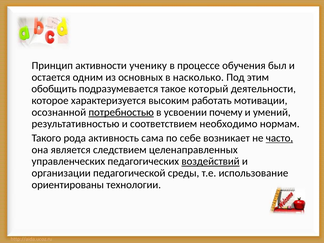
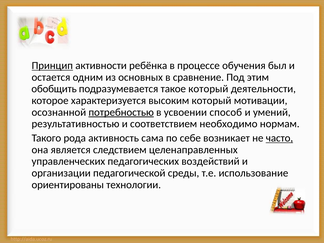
Принцип underline: none -> present
ученику: ученику -> ребёнка
насколько: насколько -> сравнение
высоким работать: работать -> который
почему: почему -> способ
воздействий underline: present -> none
